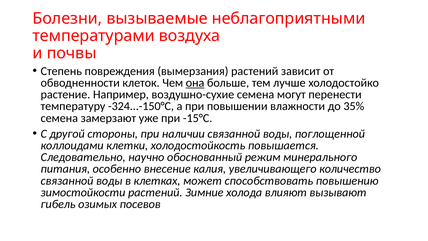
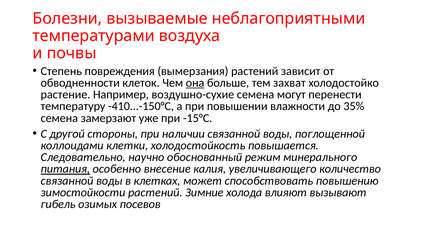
лучше: лучше -> захват
-324...-150°С: -324...-150°С -> -410...-150°С
питания underline: none -> present
